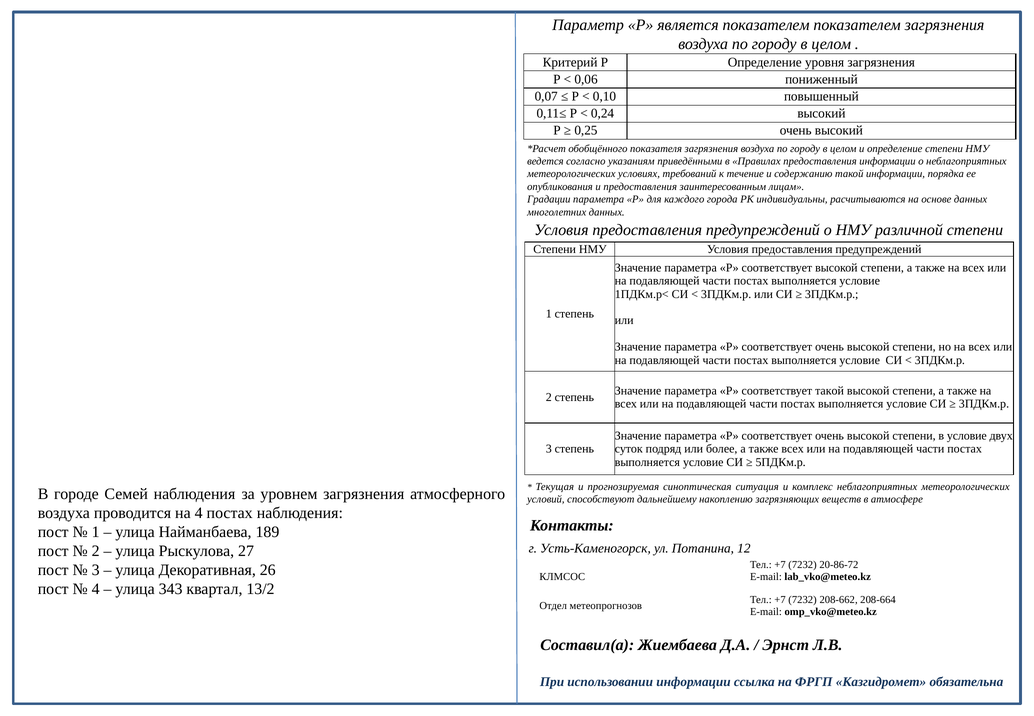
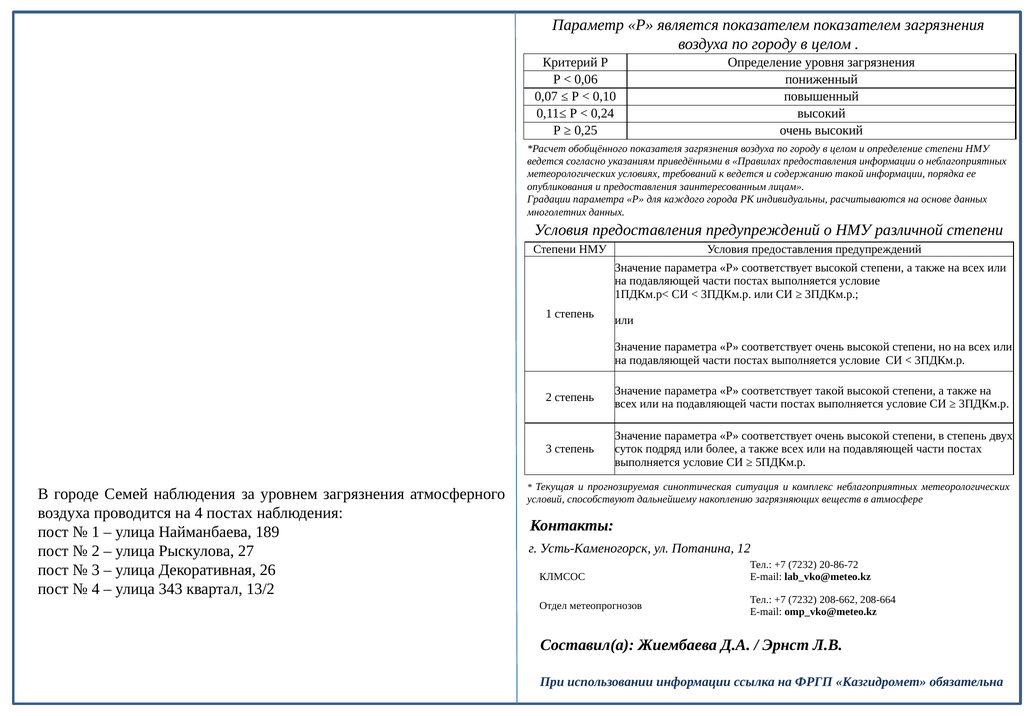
к течение: течение -> ведется
в условие: условие -> степень
